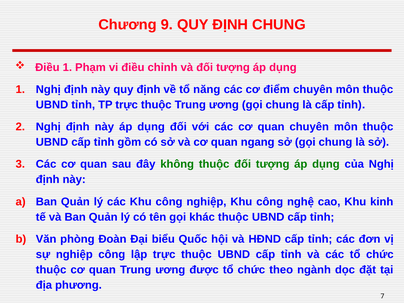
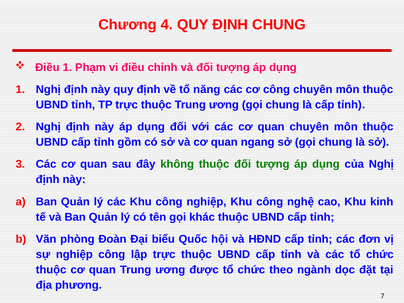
9: 9 -> 4
cơ điểm: điểm -> công
